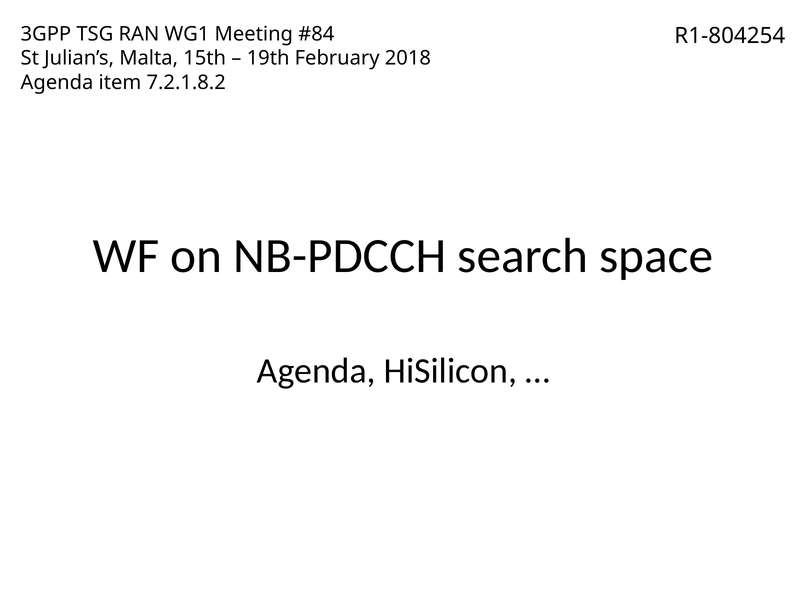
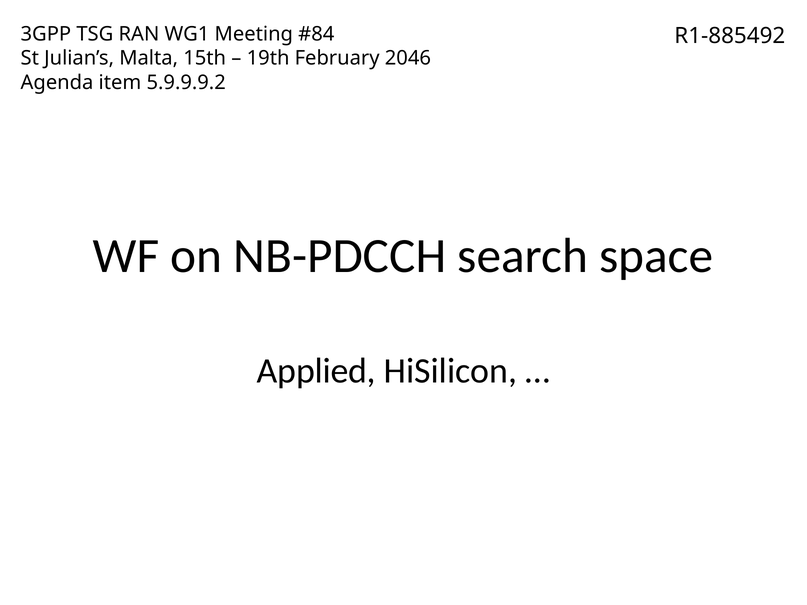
R1-804254: R1-804254 -> R1-885492
2018: 2018 -> 2046
7.2.1.8.2: 7.2.1.8.2 -> 5.9.9.9.2
Agenda at (316, 371): Agenda -> Applied
